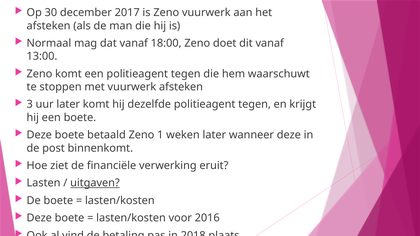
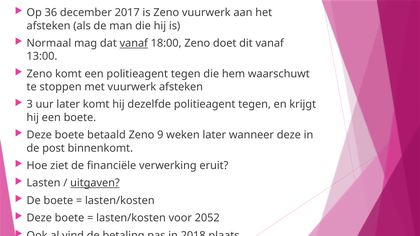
30: 30 -> 36
vanaf at (134, 43) underline: none -> present
1: 1 -> 9
2016: 2016 -> 2052
